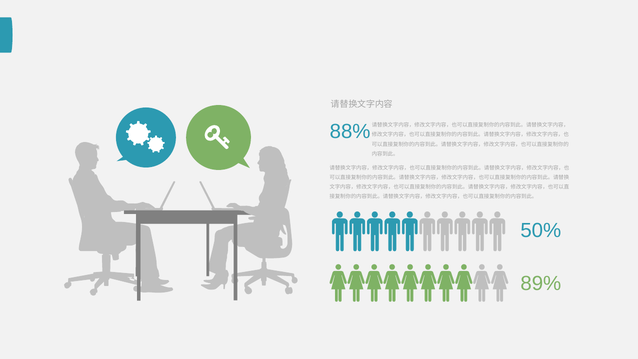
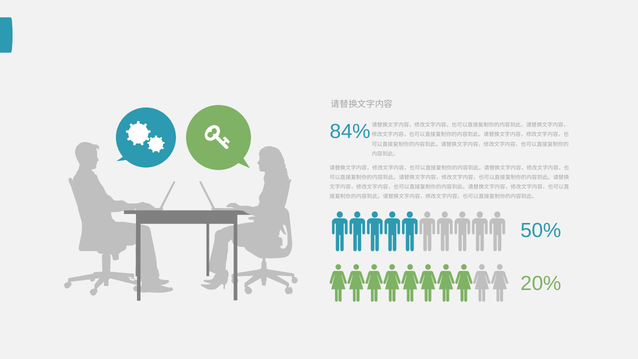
88%: 88% -> 84%
89%: 89% -> 20%
